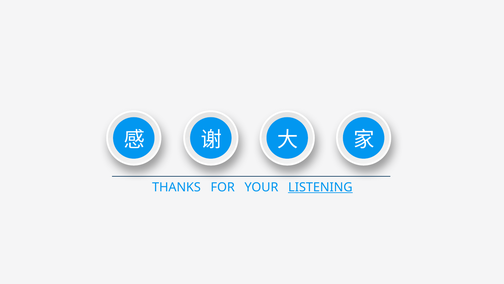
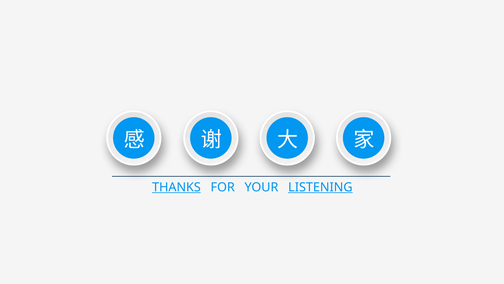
THANKS underline: none -> present
